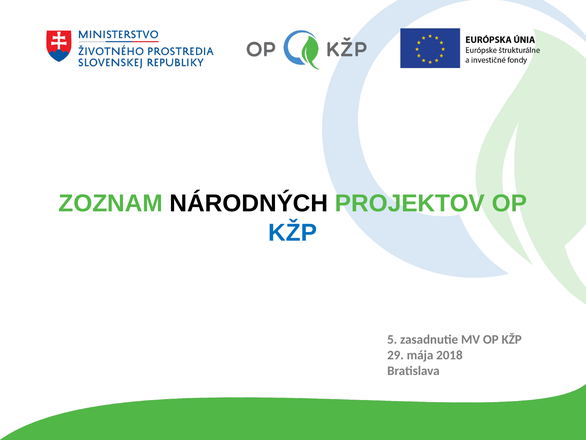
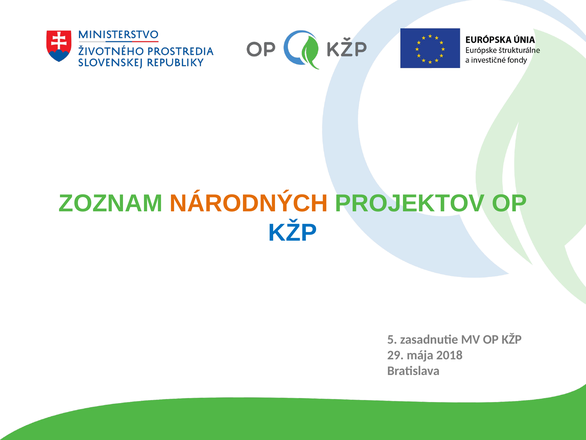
NÁRODNÝCH colour: black -> orange
